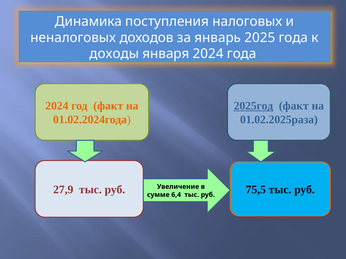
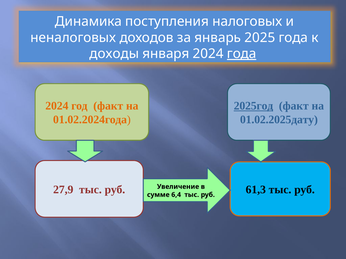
года at (242, 54) underline: none -> present
01.02.2025раза: 01.02.2025раза -> 01.02.2025дату
75,5: 75,5 -> 61,3
